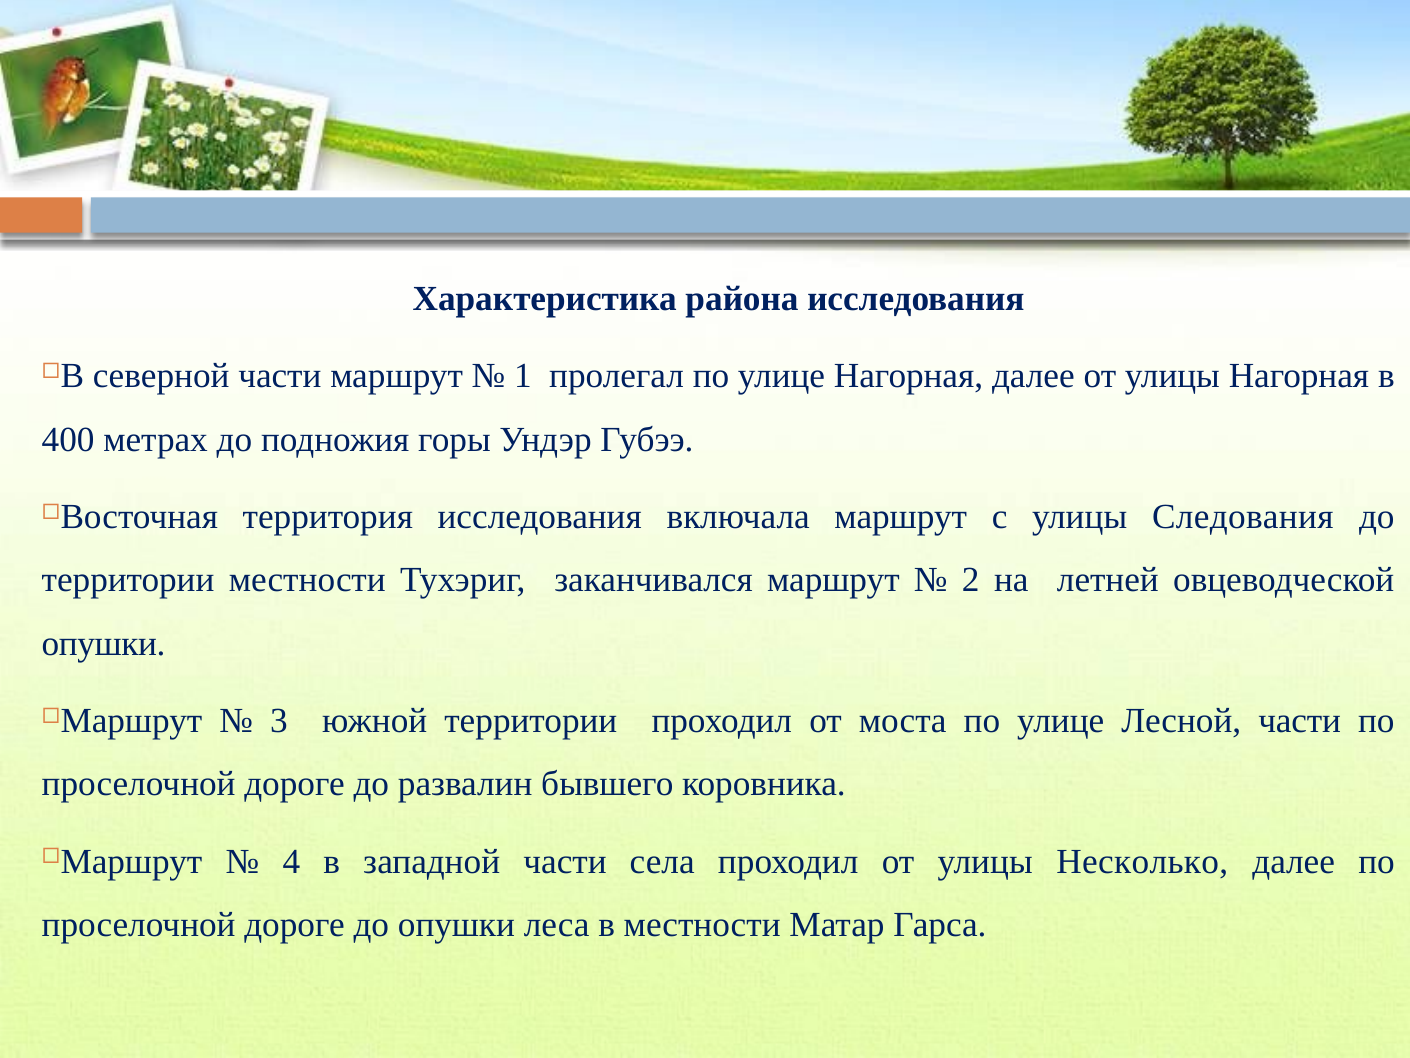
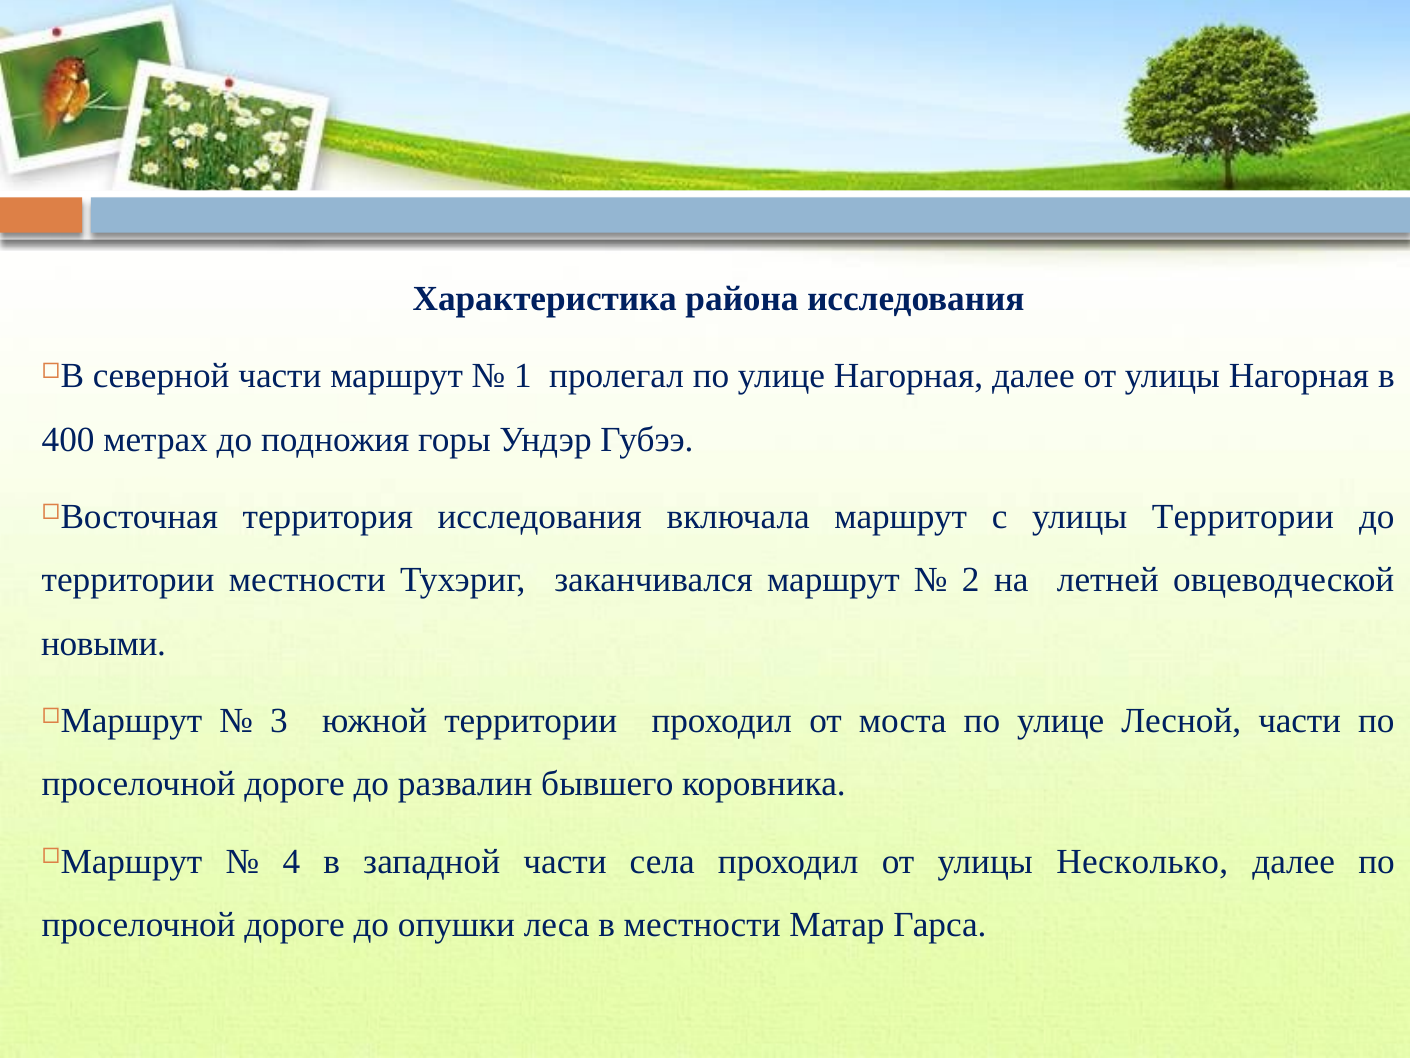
улицы Следования: Следования -> Территории
опушки at (104, 643): опушки -> новыми
